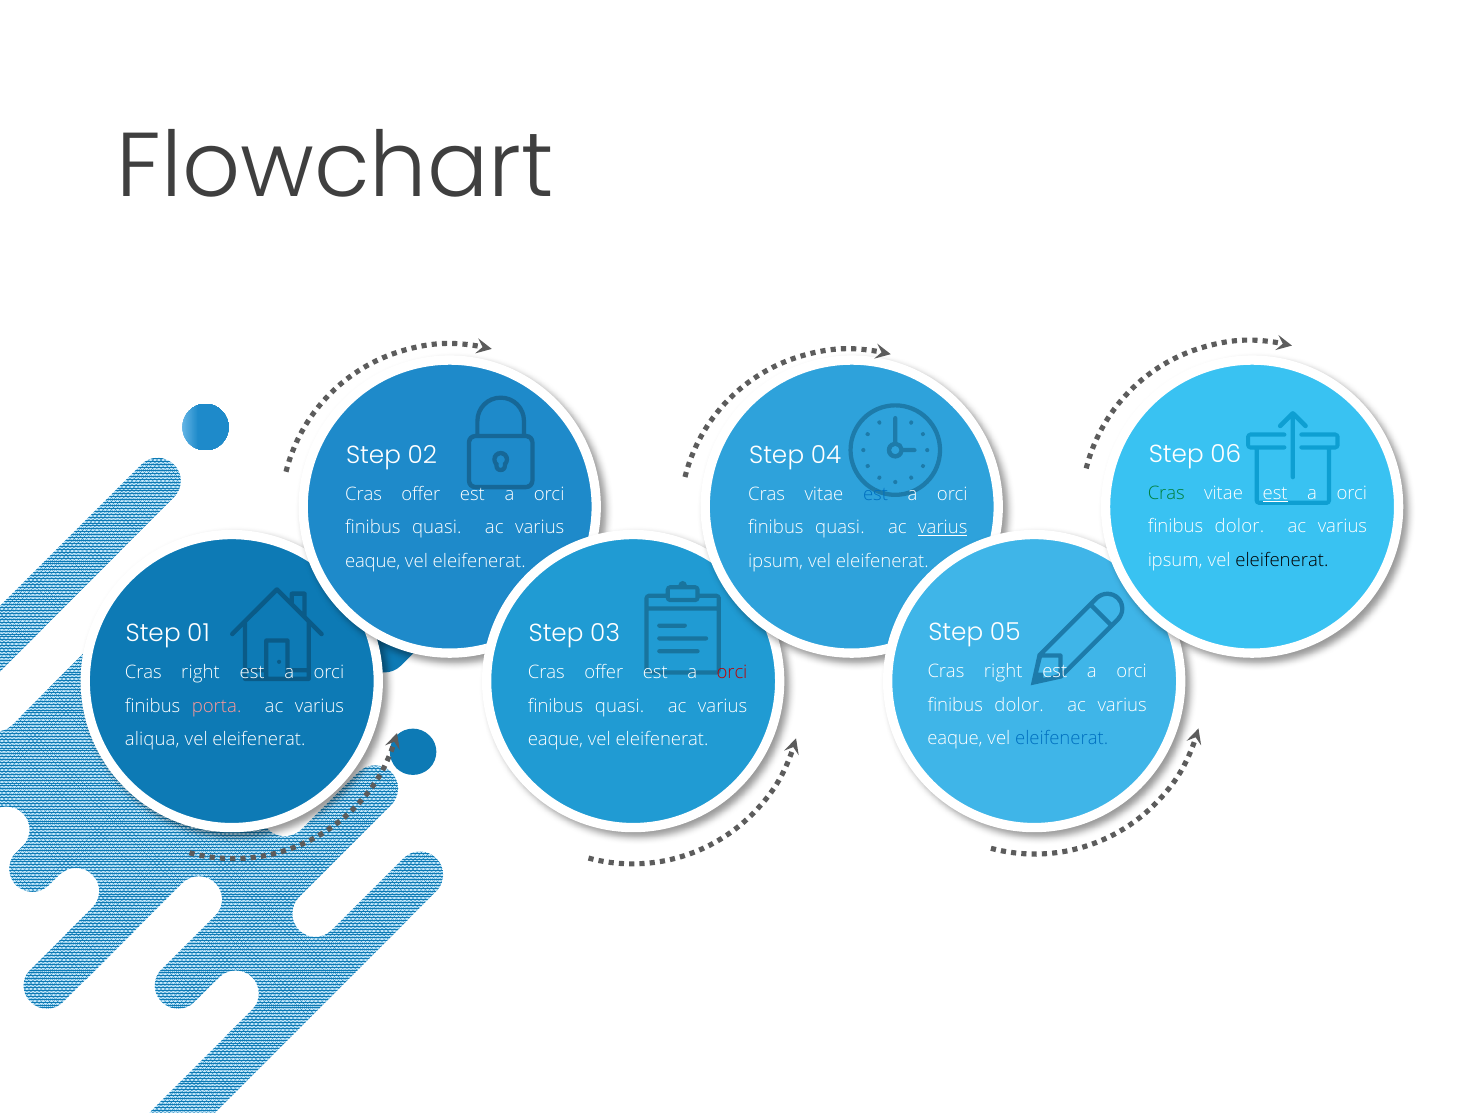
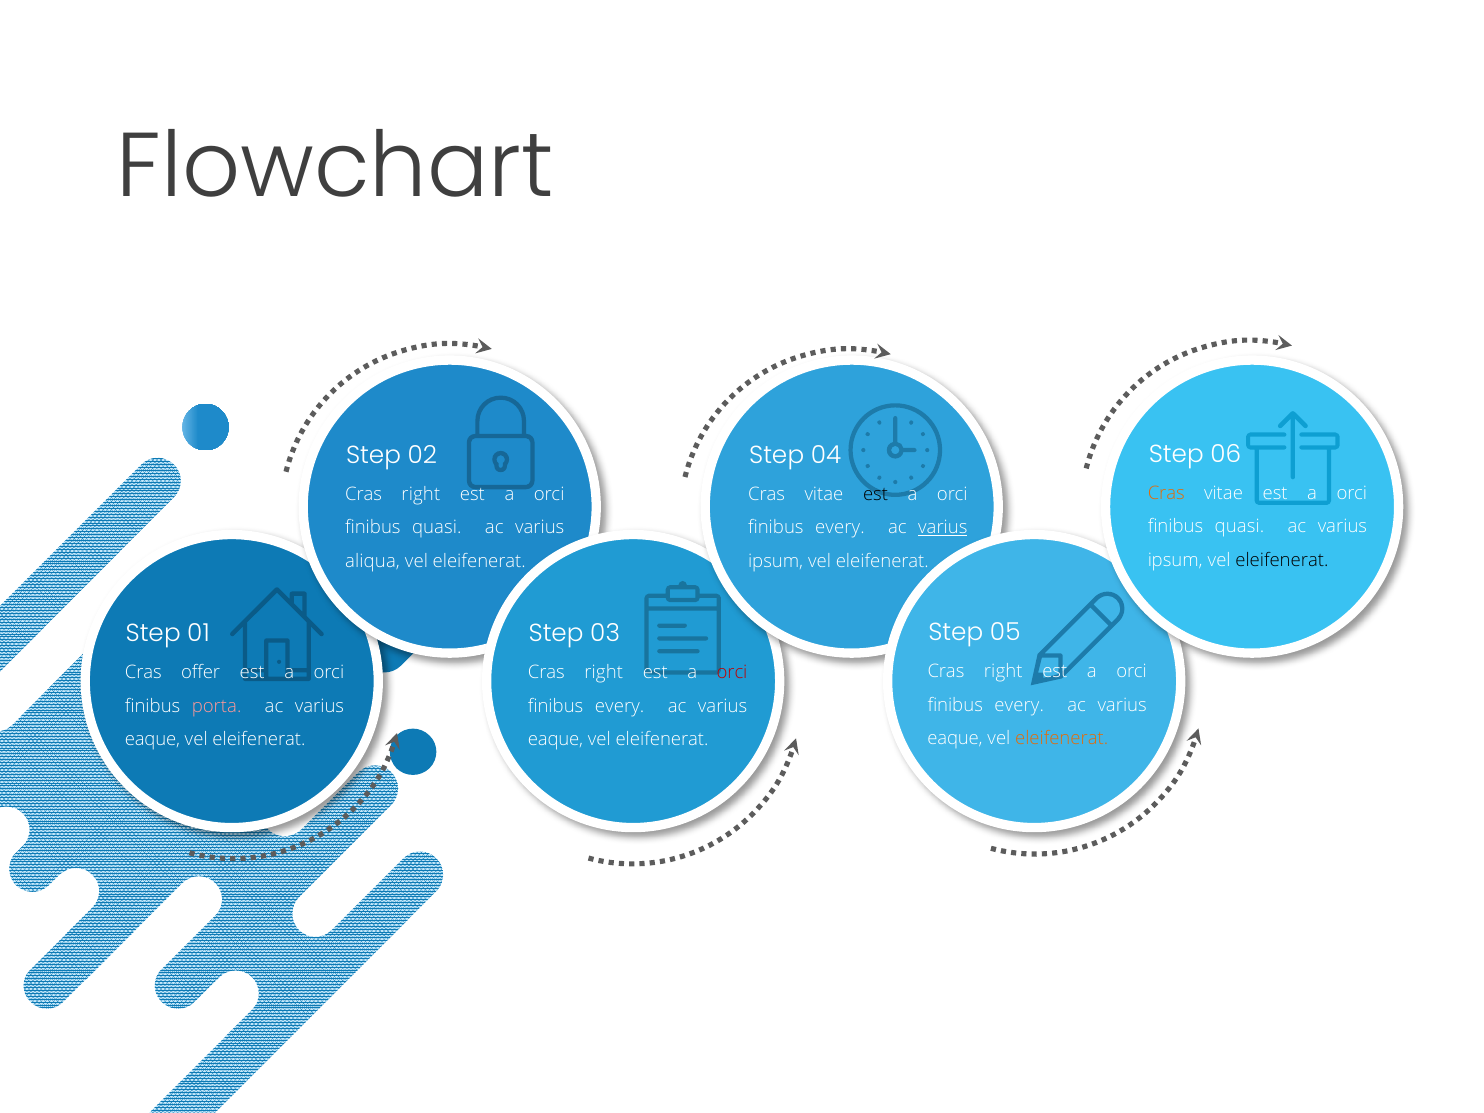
Cras at (1166, 493) colour: green -> orange
est at (1275, 493) underline: present -> none
offer at (421, 494): offer -> right
est at (876, 494) colour: blue -> black
dolor at (1239, 527): dolor -> quasi
quasi at (840, 528): quasi -> every
eaque at (373, 561): eaque -> aliqua
right at (201, 673): right -> offer
offer at (604, 673): offer -> right
dolor at (1019, 705): dolor -> every
quasi at (620, 706): quasi -> every
eleifenerat at (1062, 739) colour: blue -> orange
aliqua at (152, 740): aliqua -> eaque
